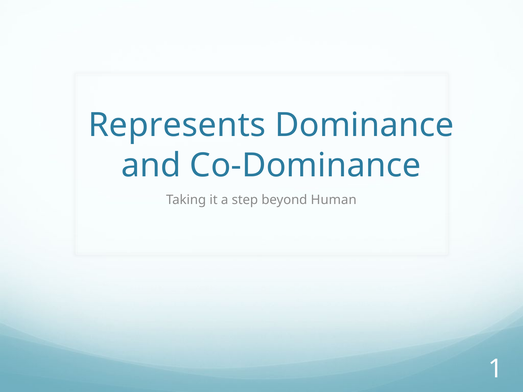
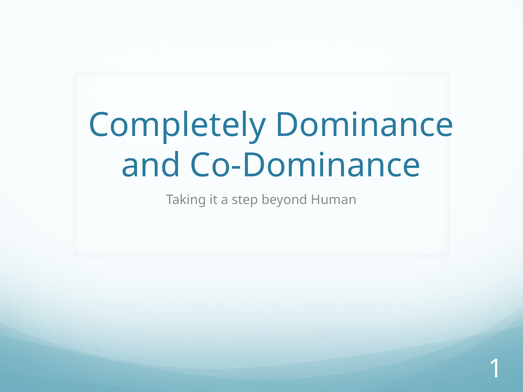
Represents: Represents -> Completely
